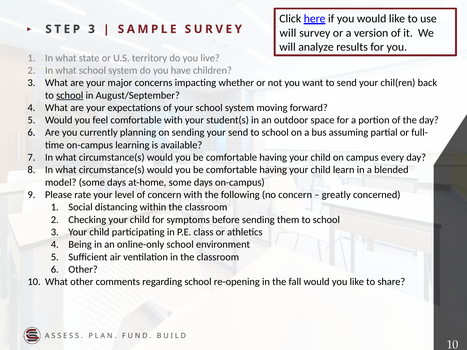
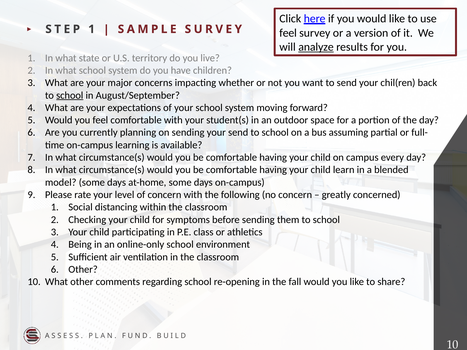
STEP 3: 3 -> 1
will at (288, 33): will -> feel
analyze underline: none -> present
